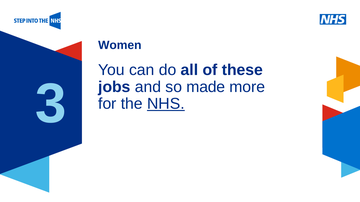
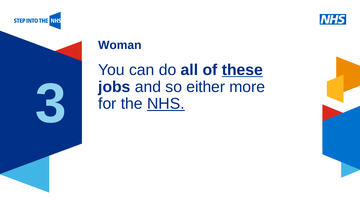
Women: Women -> Woman
these underline: none -> present
made: made -> either
